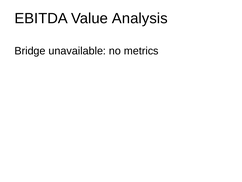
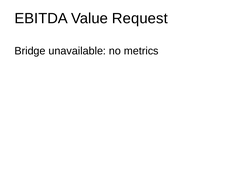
Analysis: Analysis -> Request
